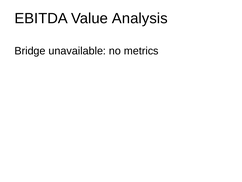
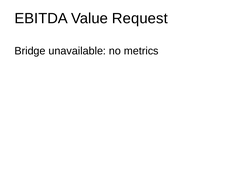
Analysis: Analysis -> Request
